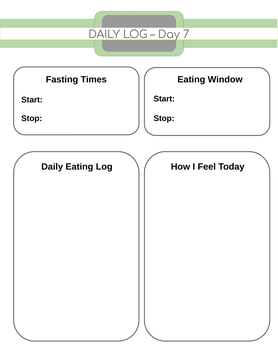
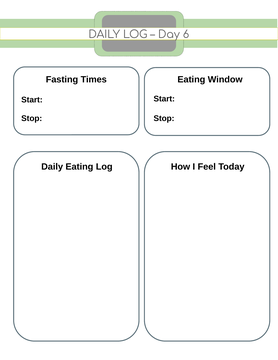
7: 7 -> 6
